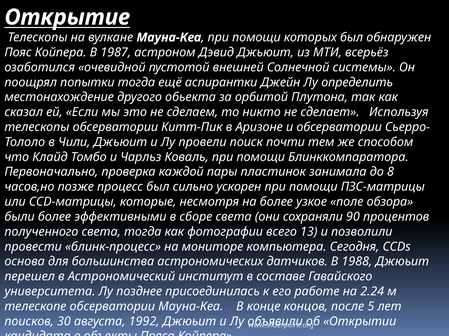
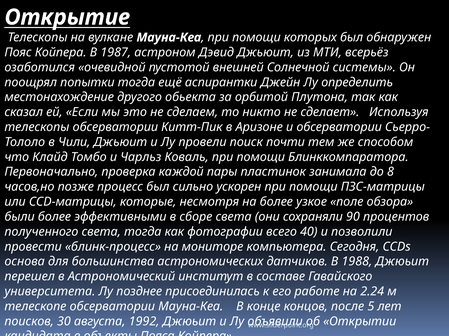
13: 13 -> 40
